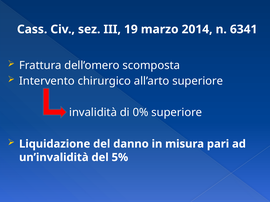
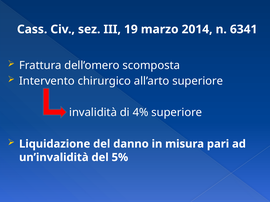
0%: 0% -> 4%
